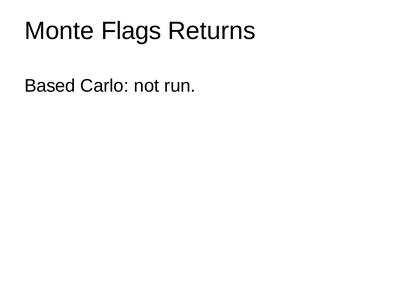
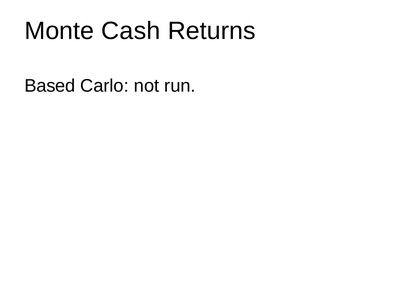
Flags: Flags -> Cash
